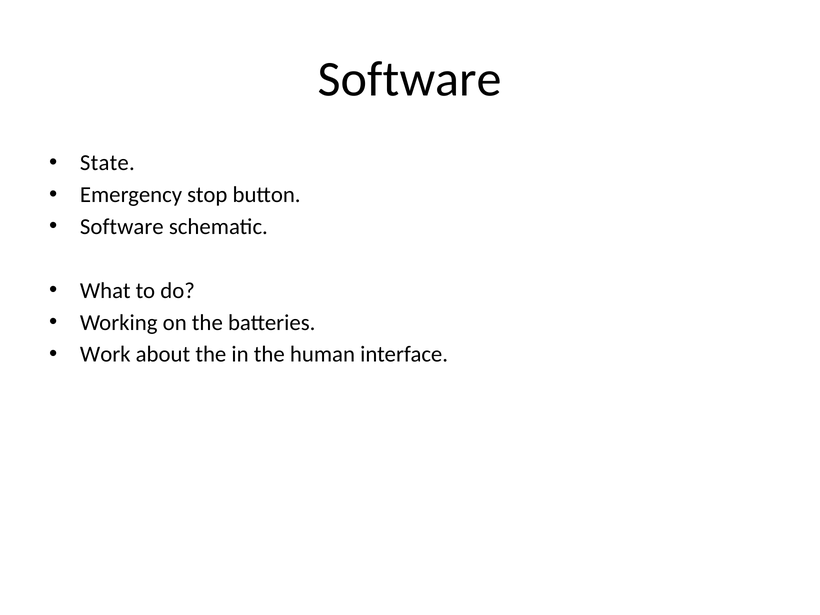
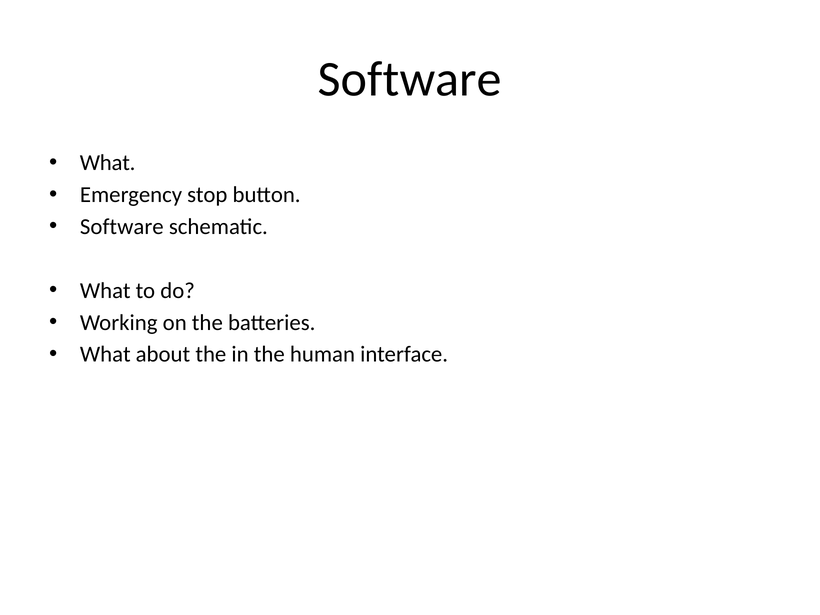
State at (107, 163): State -> What
Work at (105, 354): Work -> What
